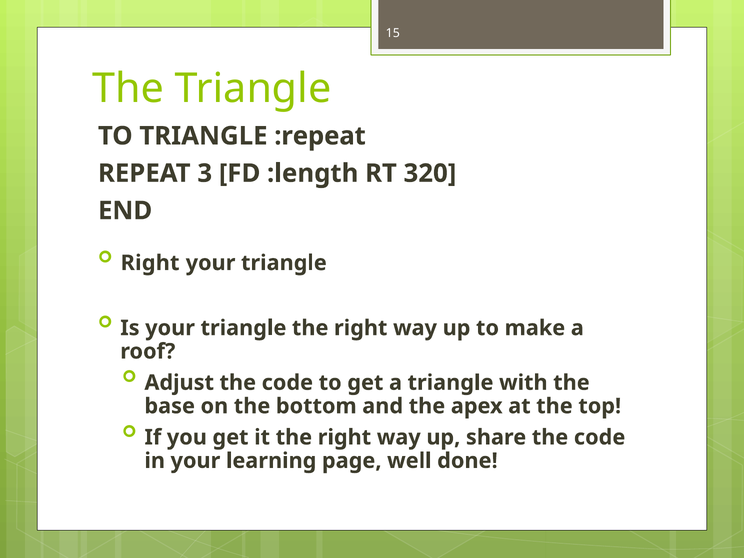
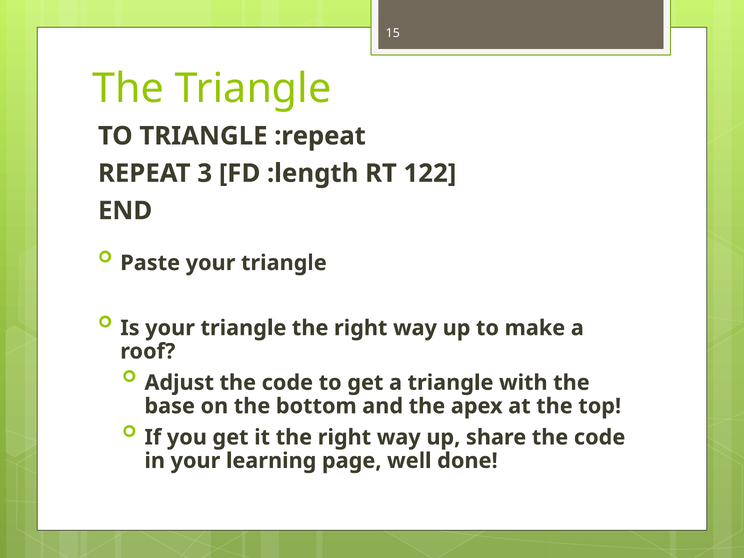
320: 320 -> 122
Right at (150, 263): Right -> Paste
